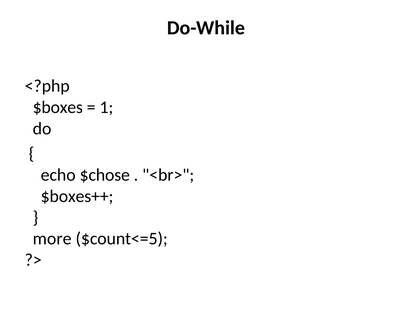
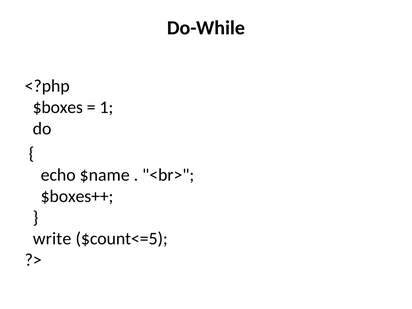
$chose: $chose -> $name
more: more -> write
